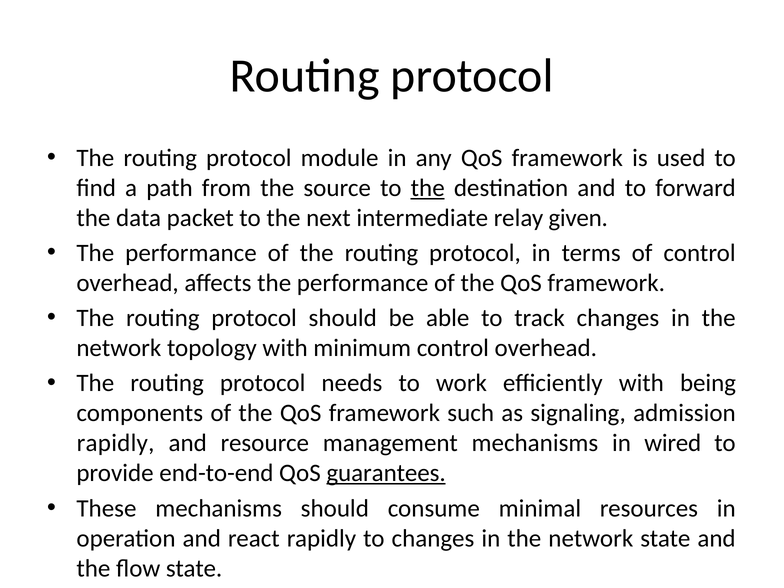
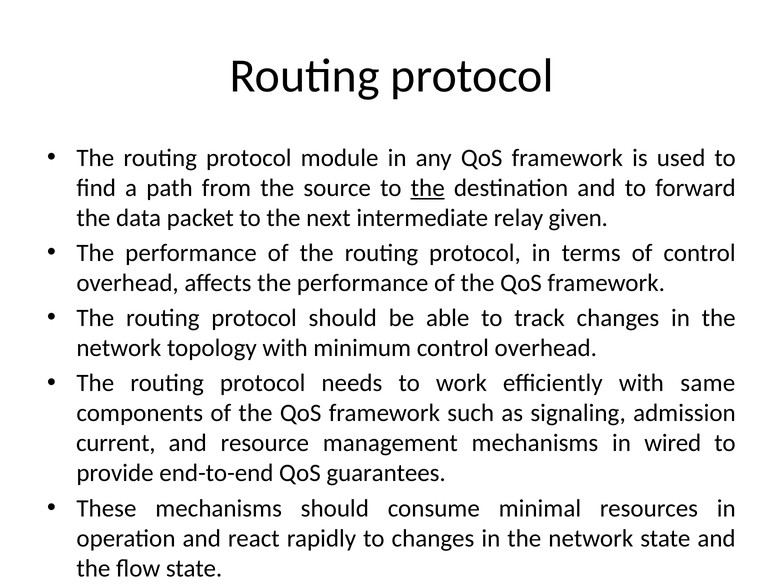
being: being -> same
rapidly at (116, 443): rapidly -> current
guarantees underline: present -> none
